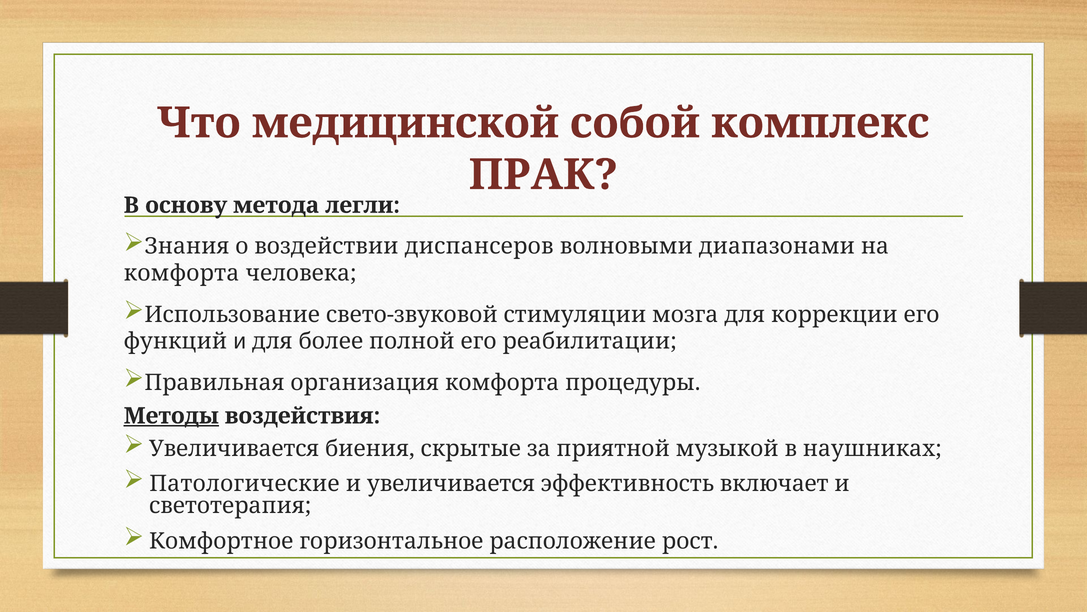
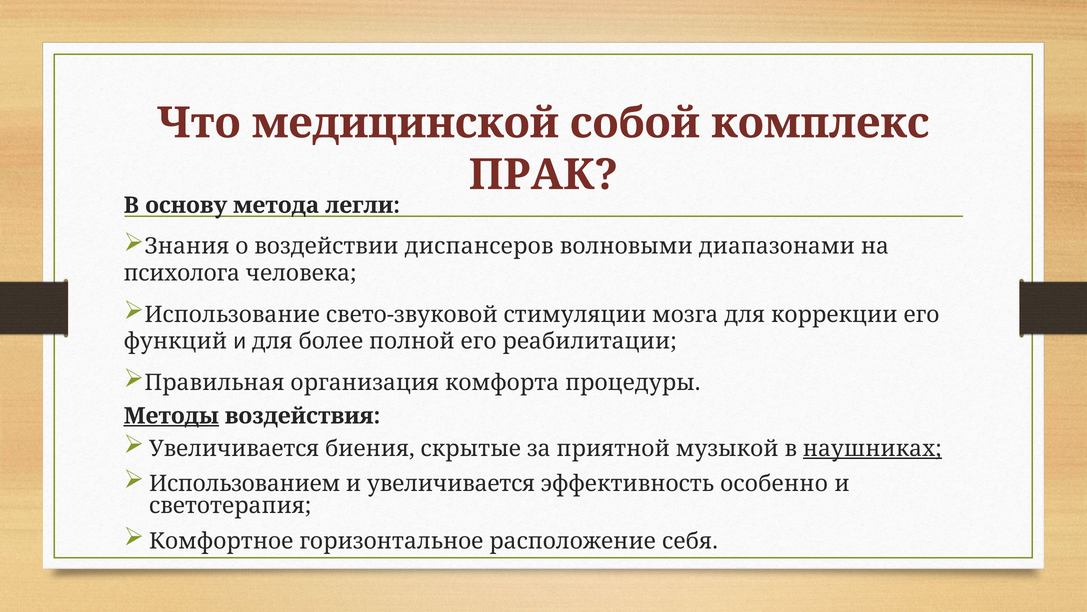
комфорта at (182, 273): комфорта -> психолога
наушниках underline: none -> present
Патологические: Патологические -> Использованием
включает: включает -> особенно
рост: рост -> себя
